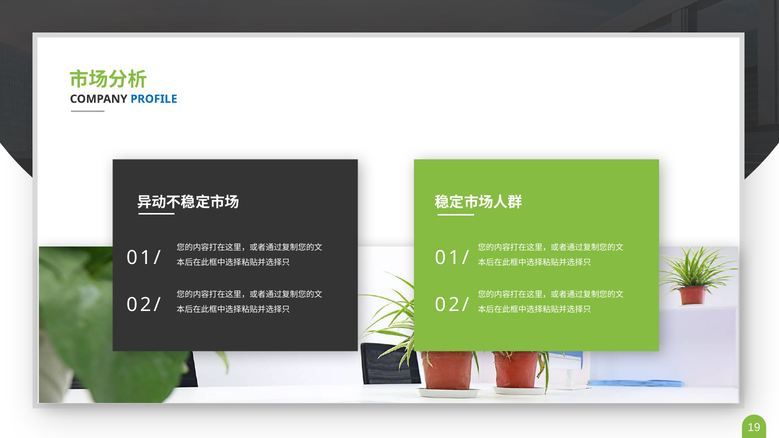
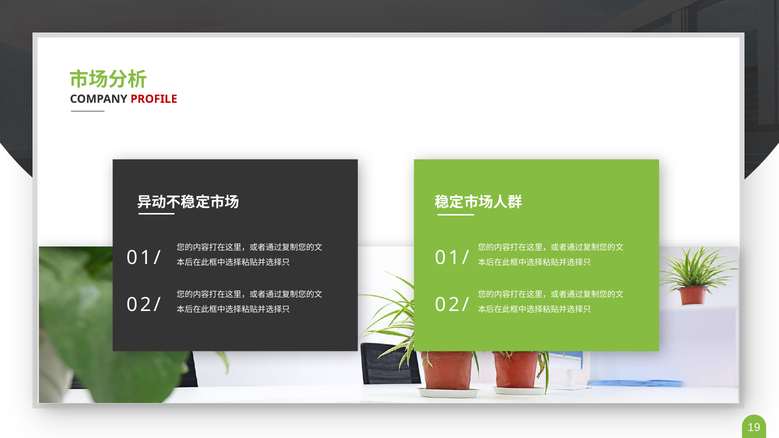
PROFILE colour: blue -> red
